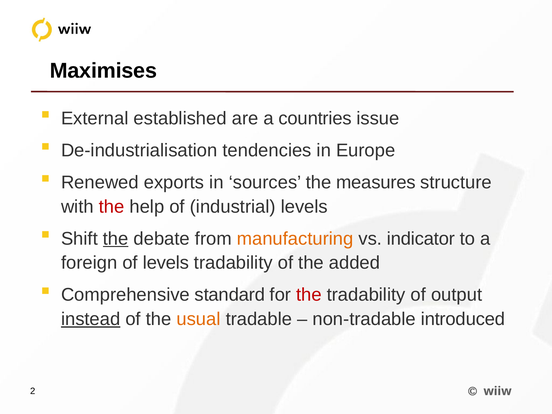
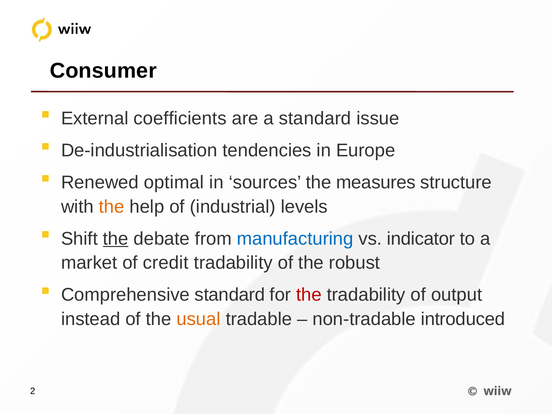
Maximises: Maximises -> Consumer
established: established -> coefficients
a countries: countries -> standard
exports: exports -> optimal
the at (112, 207) colour: red -> orange
manufacturing colour: orange -> blue
foreign: foreign -> market
of levels: levels -> credit
added: added -> robust
instead underline: present -> none
